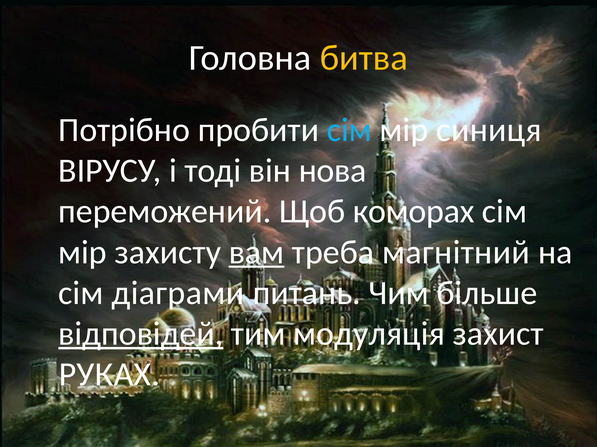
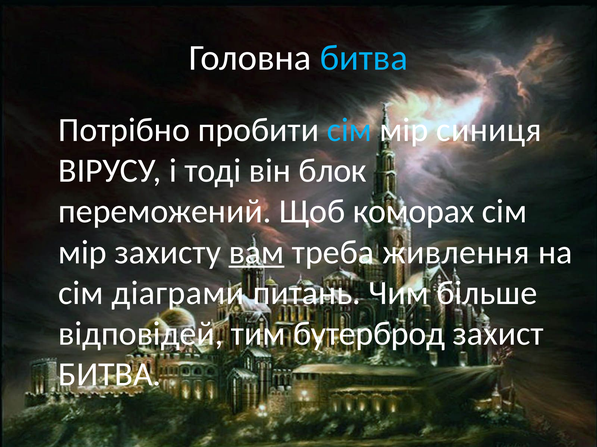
битва at (364, 58) colour: yellow -> light blue
нова: нова -> блок
магнітний: магнітний -> живлення
відповідей underline: present -> none
модуляція: модуляція -> бутерброд
РУКАХ at (109, 375): РУКАХ -> БИТВА
